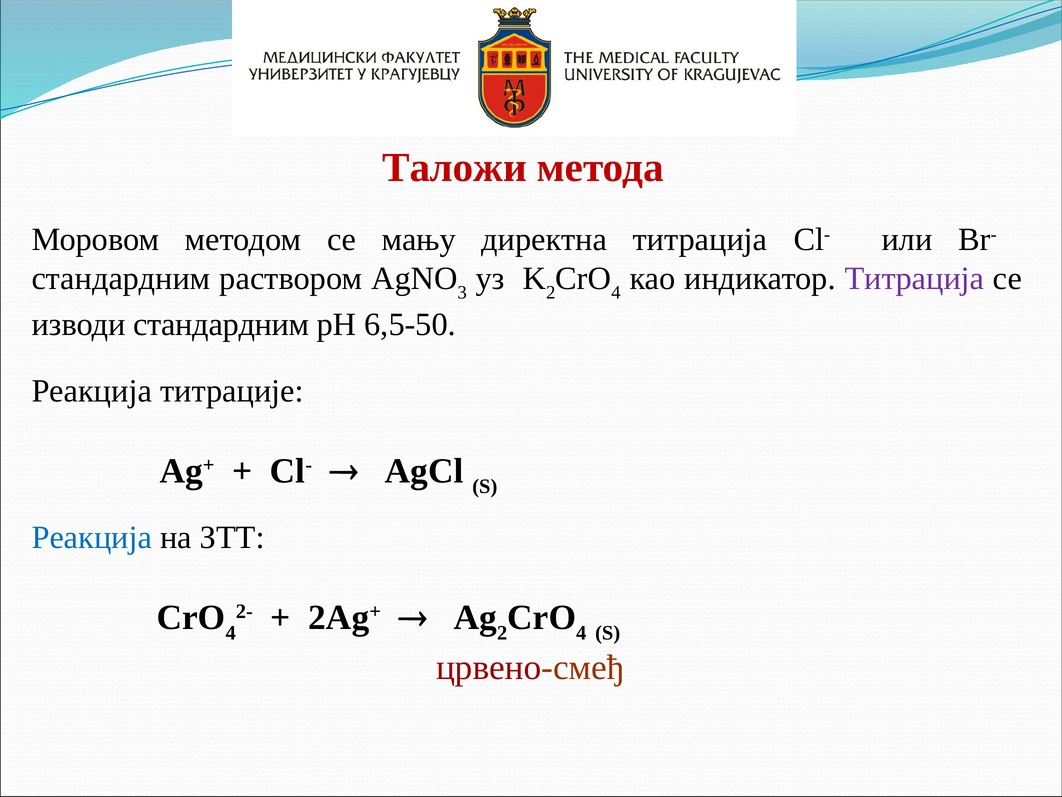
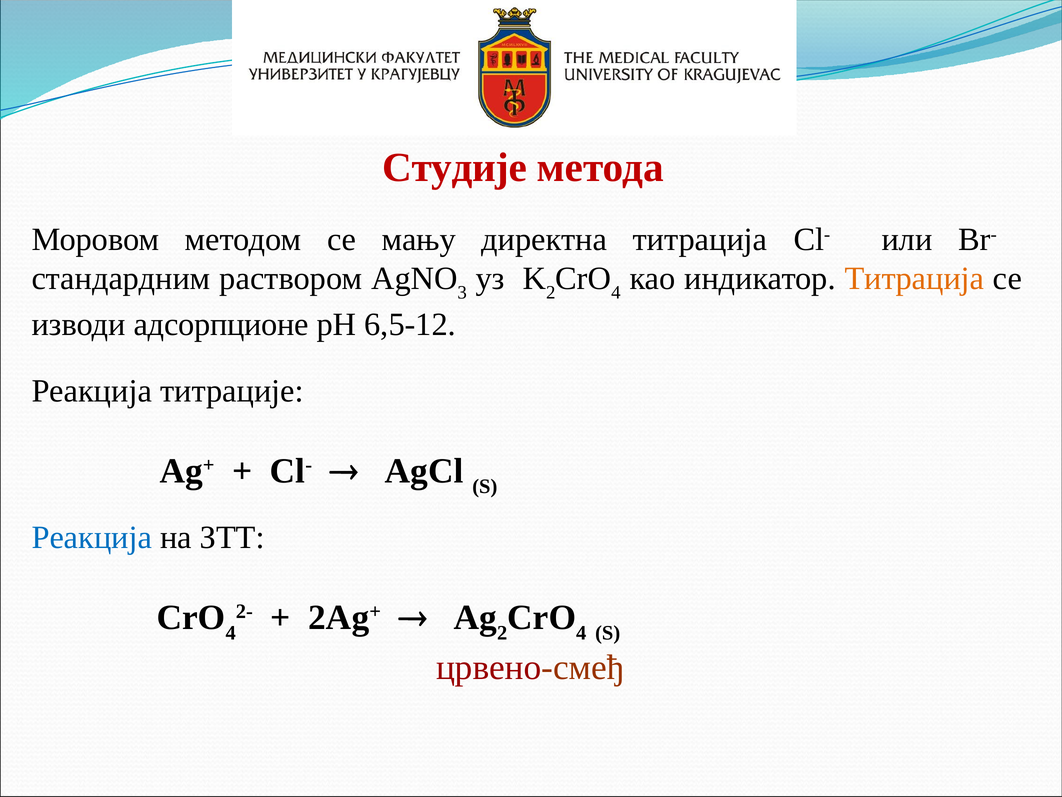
Таложи: Таложи -> Студије
Титрација at (914, 278) colour: purple -> orange
изводи стандардним: стандардним -> адсорпционе
6,5-50: 6,5-50 -> 6,5-12
